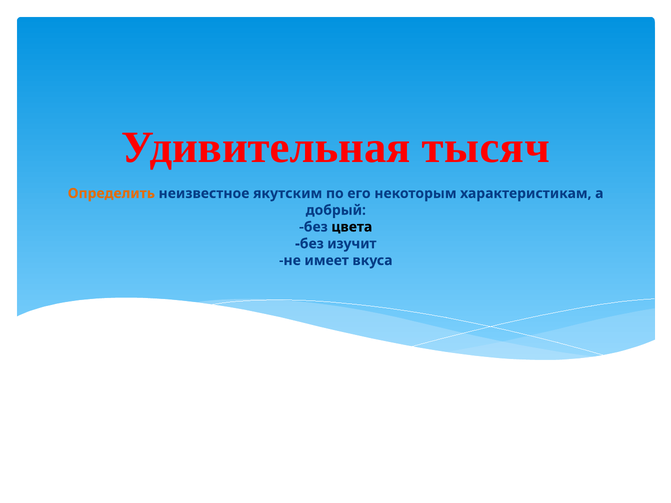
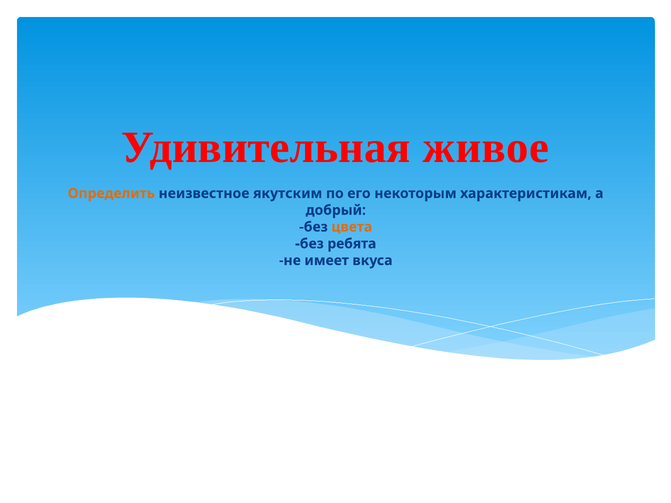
тысяч: тысяч -> живое
цвета colour: black -> orange
изучит: изучит -> ребята
